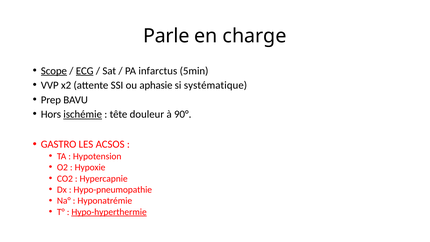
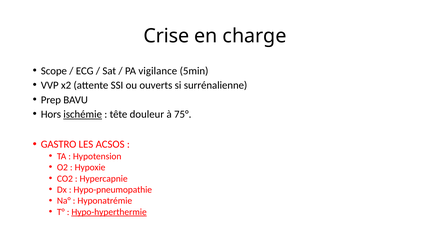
Parle: Parle -> Crise
Scope underline: present -> none
ECG underline: present -> none
infarctus: infarctus -> vigilance
aphasie: aphasie -> ouverts
systématique: systématique -> surrénalienne
90°: 90° -> 75°
